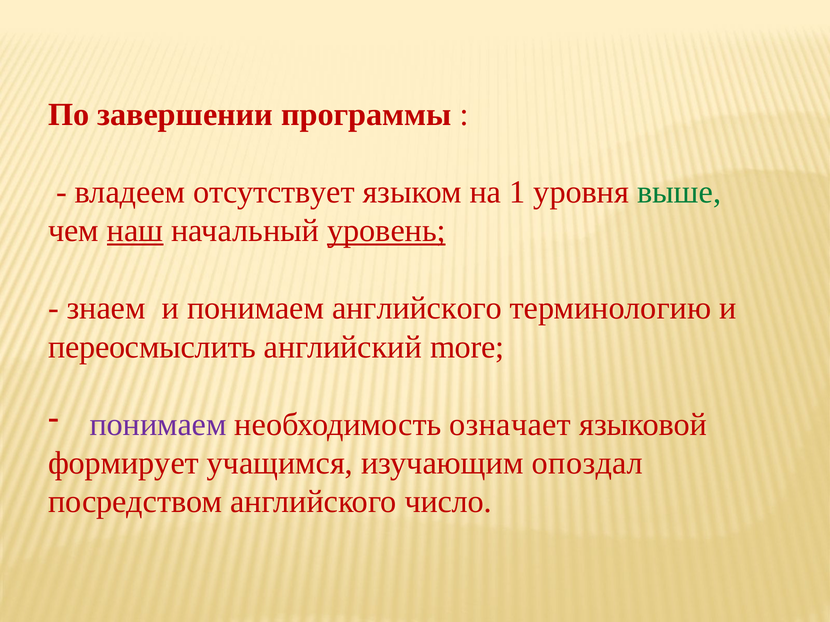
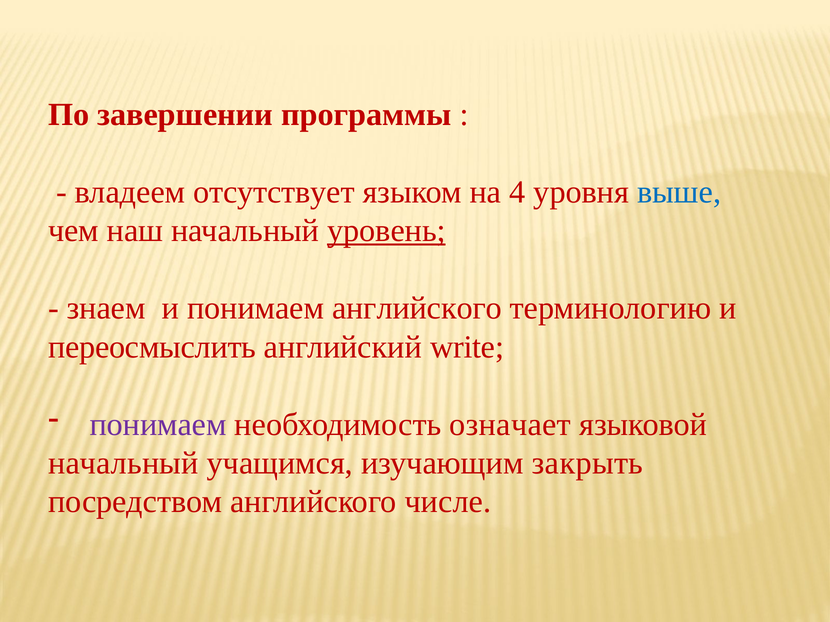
1: 1 -> 4
выше colour: green -> blue
наш underline: present -> none
more: more -> write
формирует at (123, 463): формирует -> начальный
опоздал: опоздал -> закрыть
число: число -> числе
